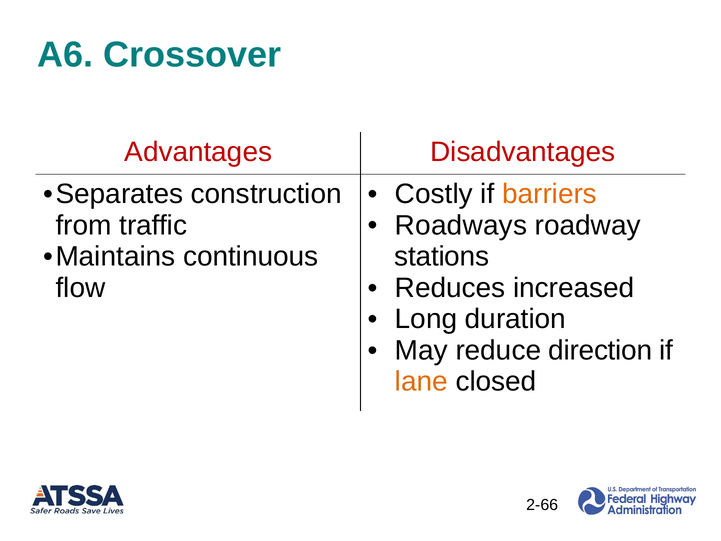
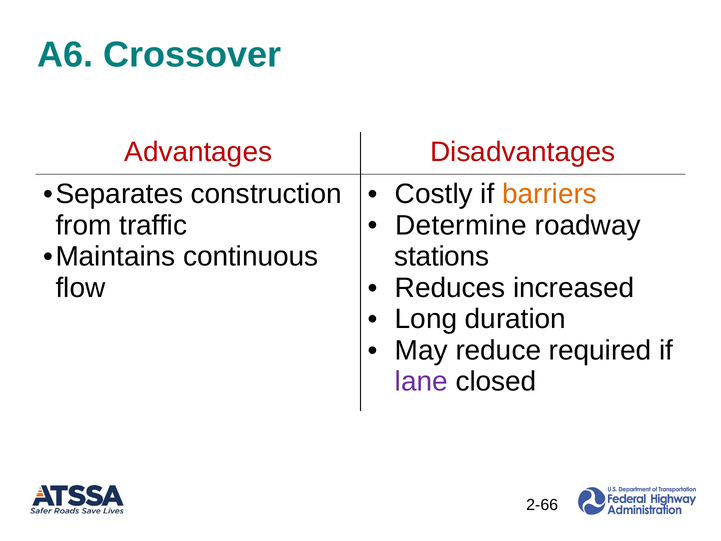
Roadways: Roadways -> Determine
direction: direction -> required
lane colour: orange -> purple
